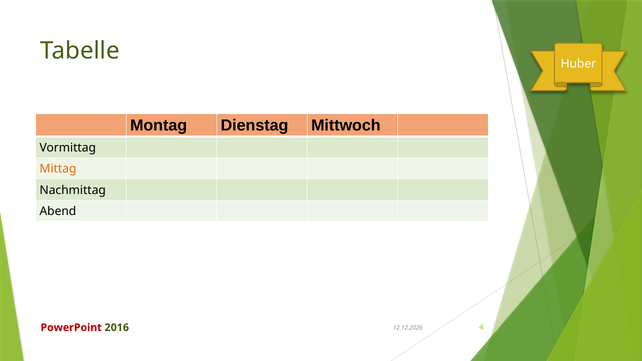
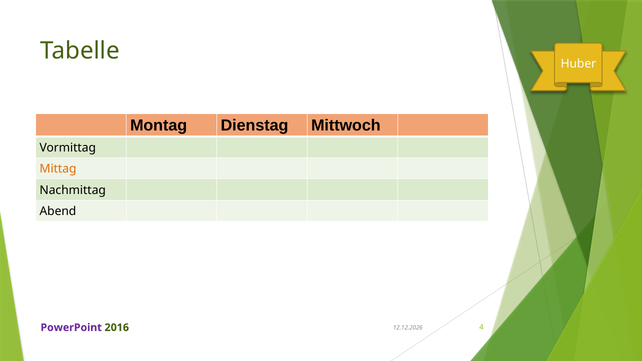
PowerPoint colour: red -> purple
